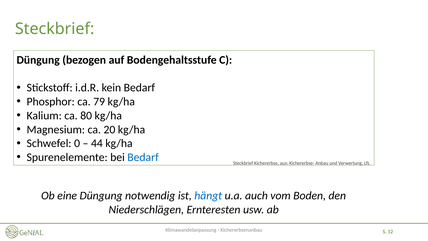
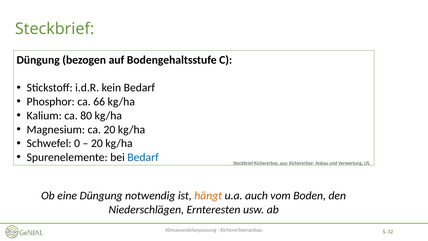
79: 79 -> 66
44 at (97, 143): 44 -> 20
hängt colour: blue -> orange
